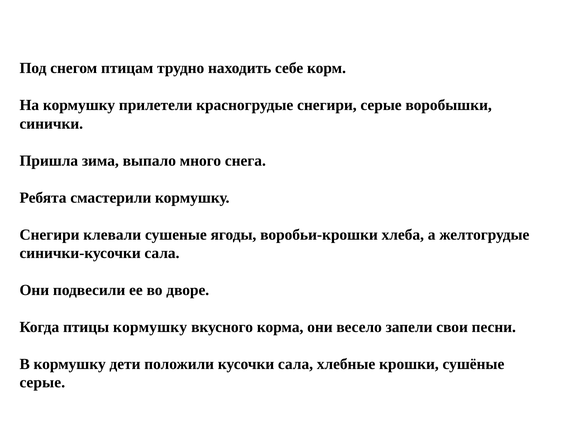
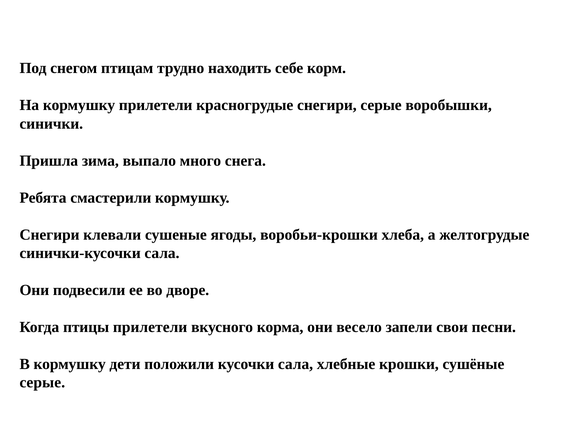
птицы кормушку: кормушку -> прилетели
